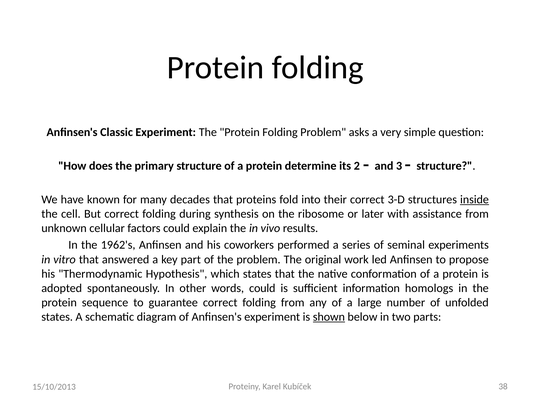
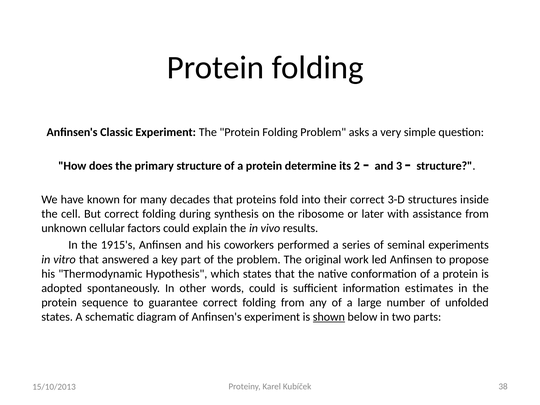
inside underline: present -> none
1962's: 1962's -> 1915's
homologs: homologs -> estimates
